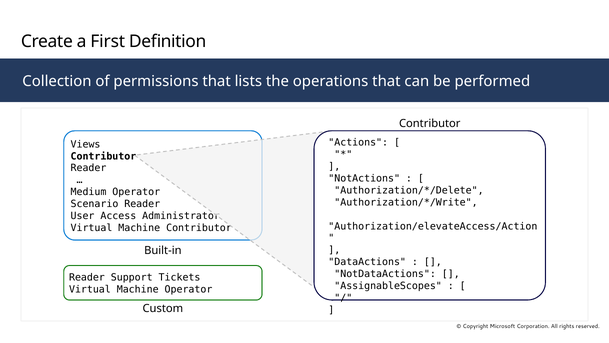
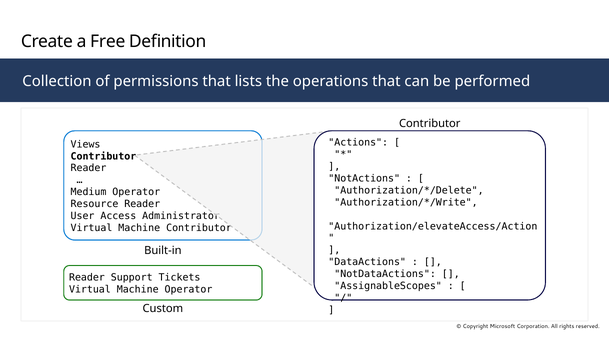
First: First -> Free
Scenario: Scenario -> Resource
